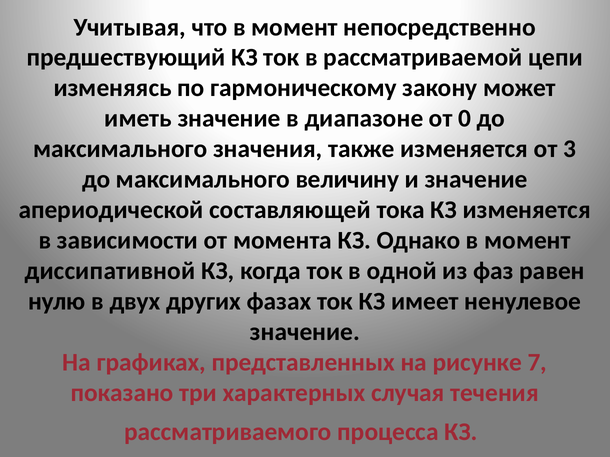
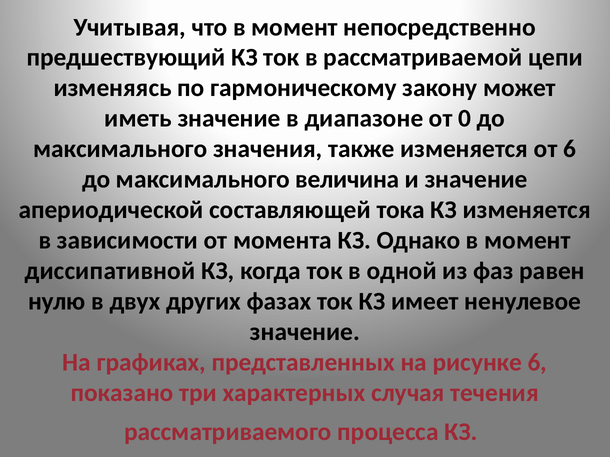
от 3: 3 -> 6
величину: величину -> величина
рисунке 7: 7 -> 6
